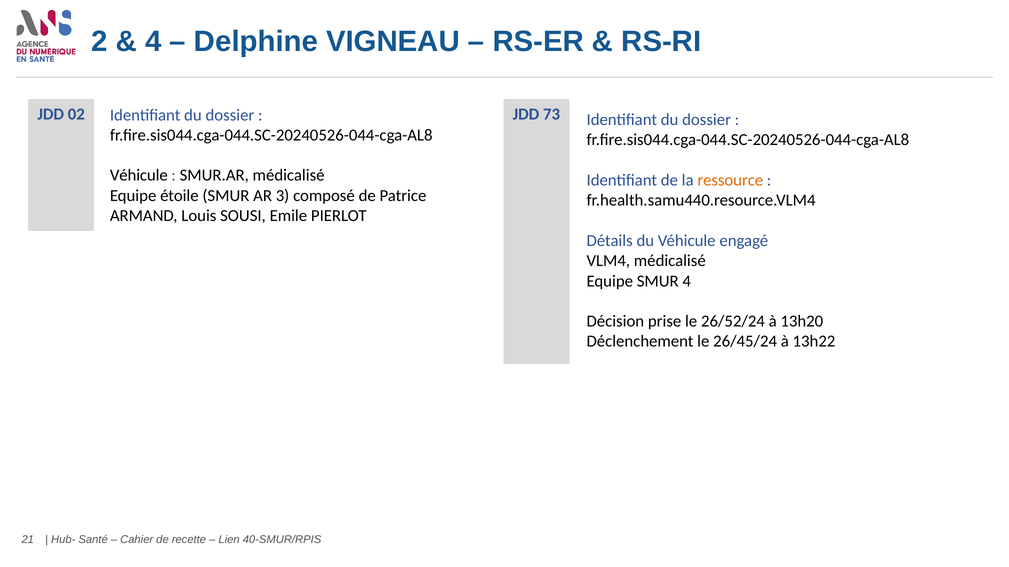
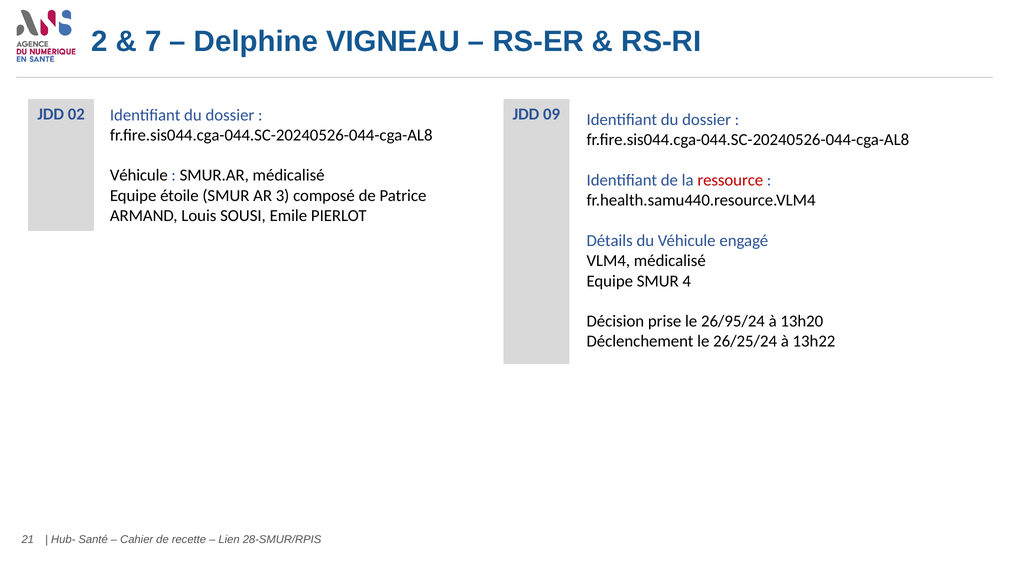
4 at (153, 41): 4 -> 7
73: 73 -> 09
ressource colour: orange -> red
26/52/24: 26/52/24 -> 26/95/24
26/45/24: 26/45/24 -> 26/25/24
40-SMUR/RPIS: 40-SMUR/RPIS -> 28-SMUR/RPIS
